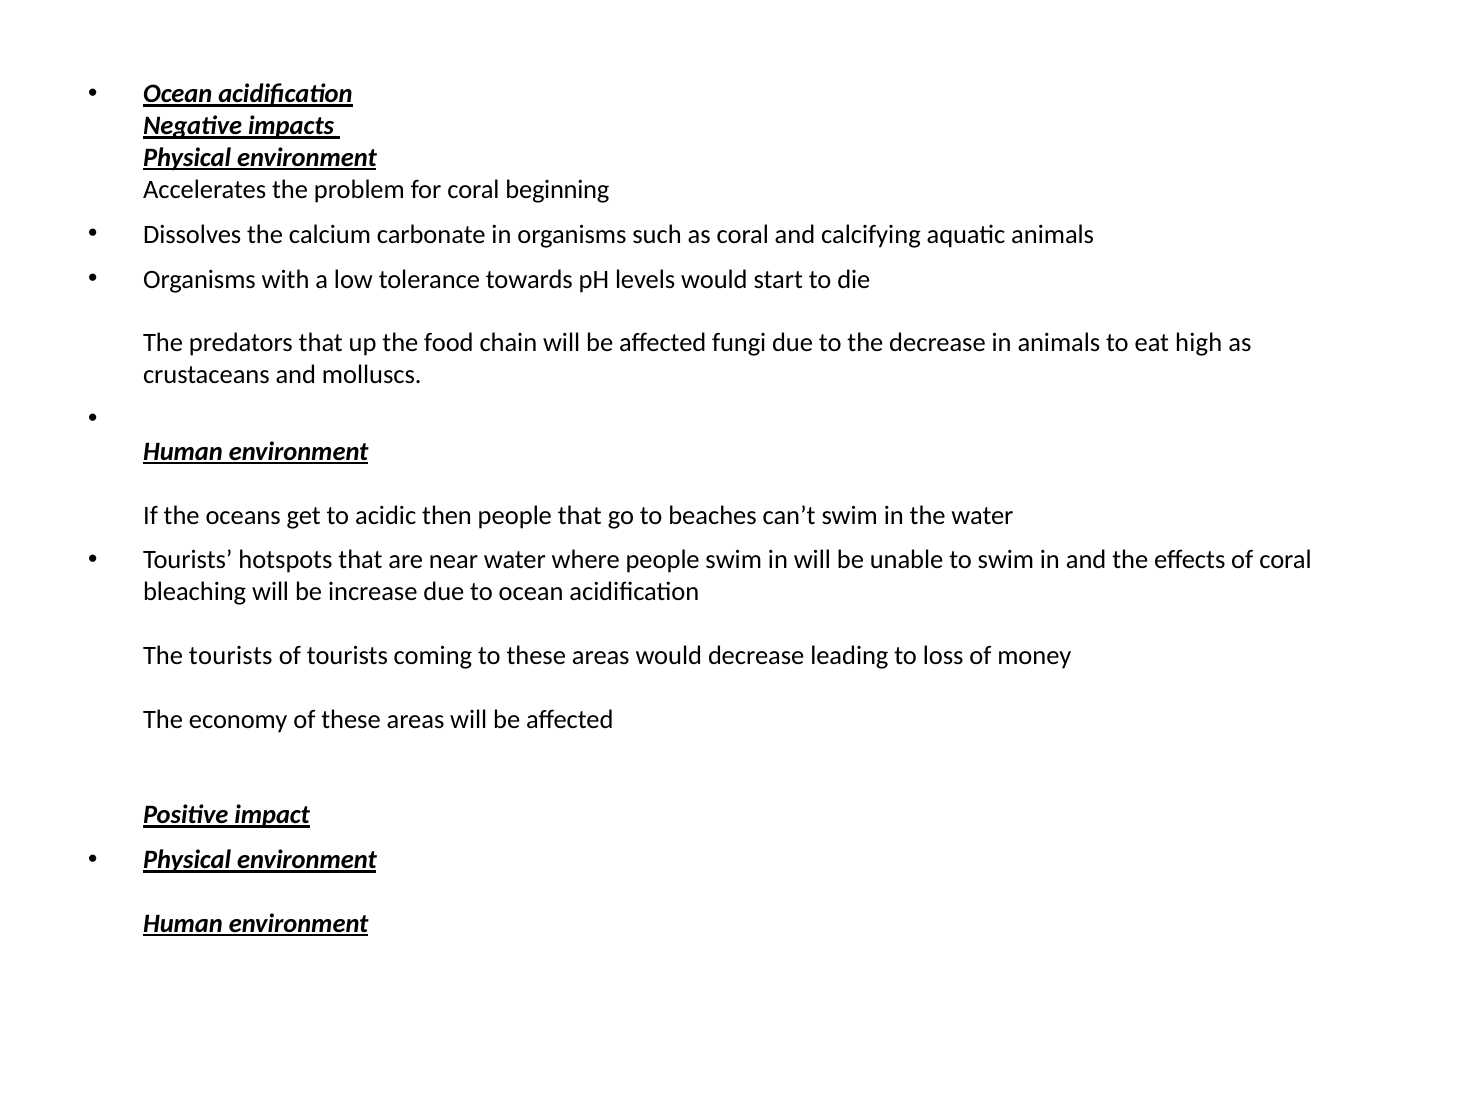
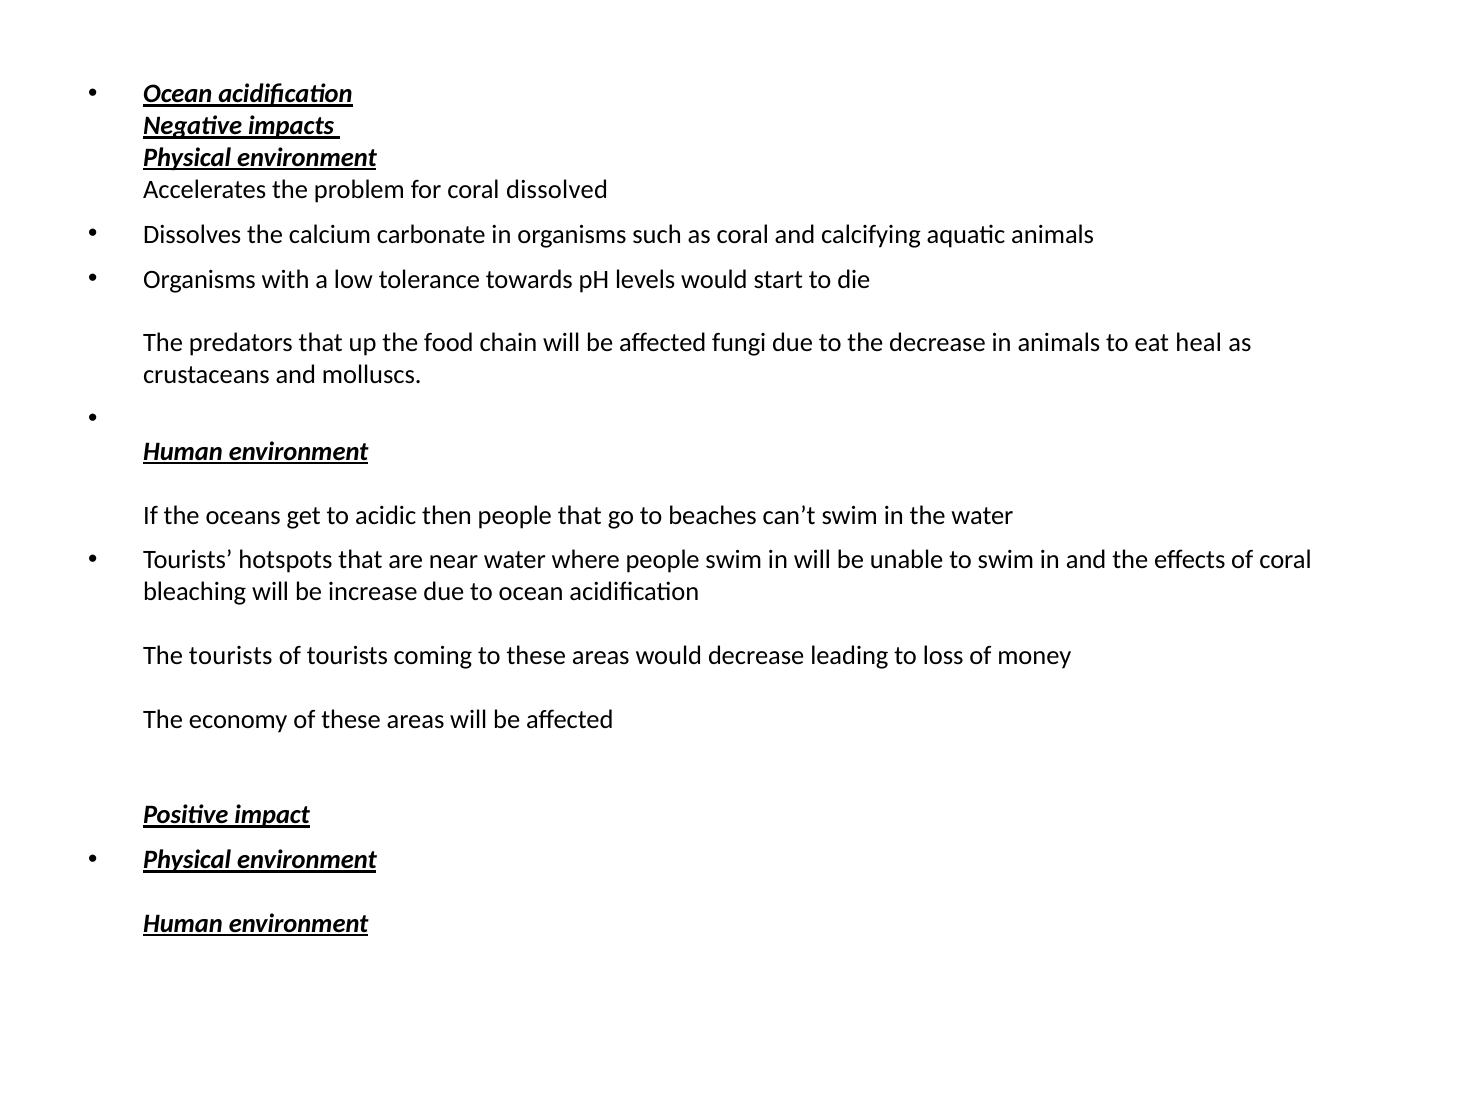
beginning: beginning -> dissolved
high: high -> heal
